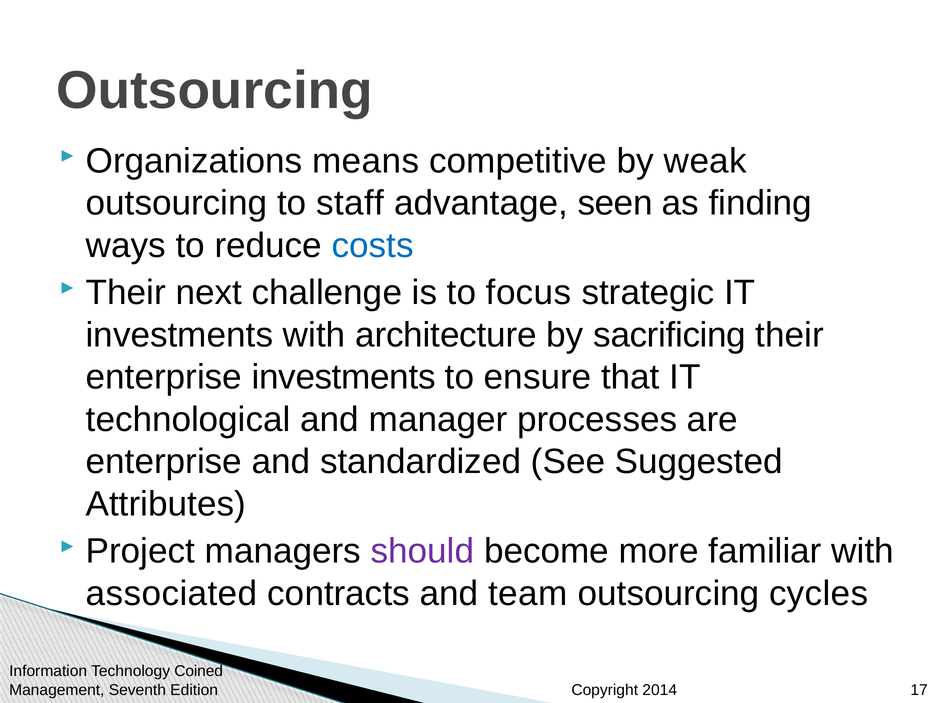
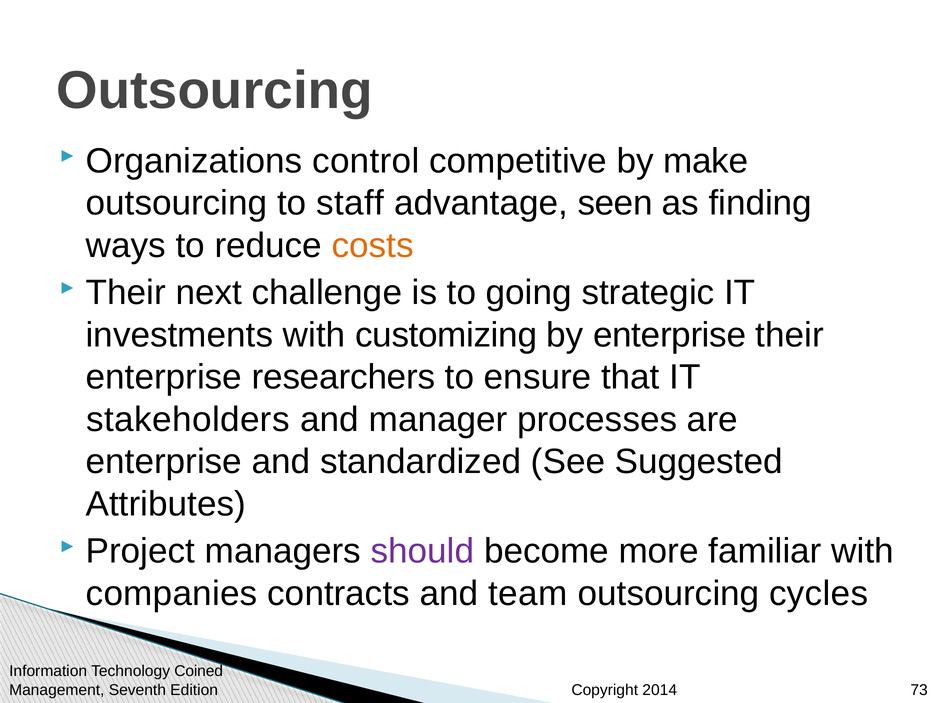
means: means -> control
weak: weak -> make
costs colour: blue -> orange
focus: focus -> going
architecture: architecture -> customizing
by sacrificing: sacrificing -> enterprise
enterprise investments: investments -> researchers
technological: technological -> stakeholders
associated: associated -> companies
17: 17 -> 73
